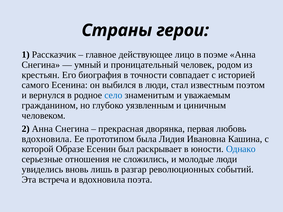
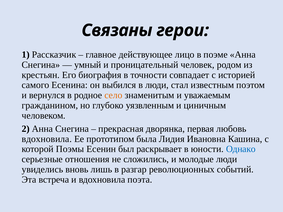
Страны: Страны -> Связаны
село colour: blue -> orange
Образе: Образе -> Поэмы
